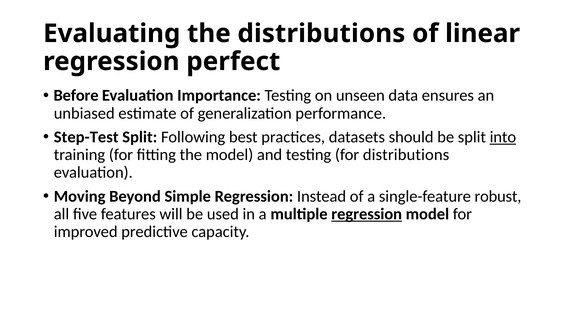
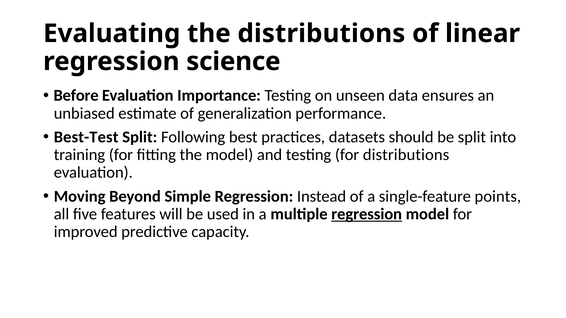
perfect: perfect -> science
Step-Test: Step-Test -> Best-Test
into underline: present -> none
robust: robust -> points
